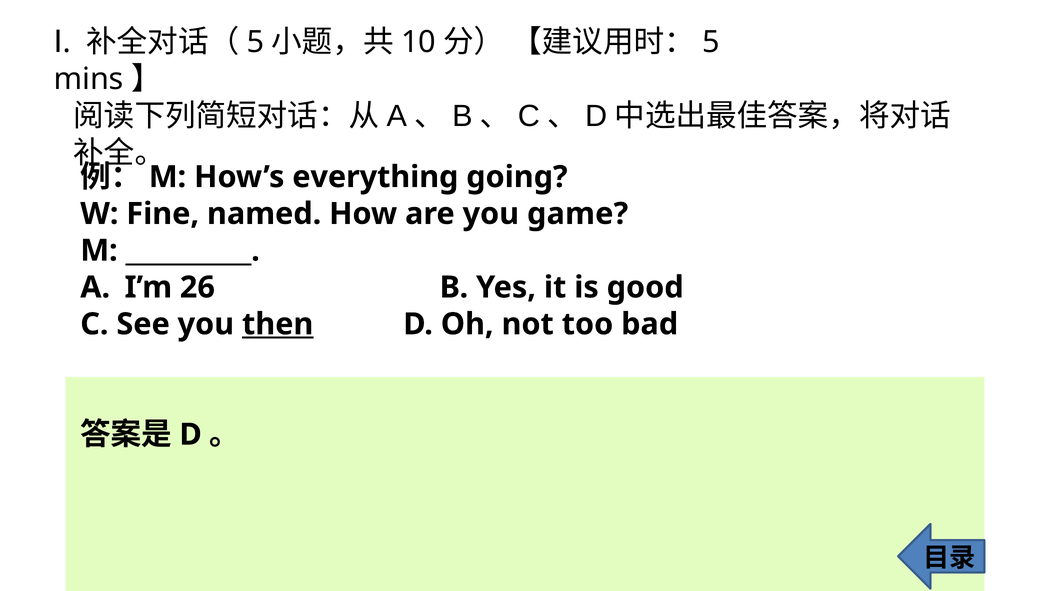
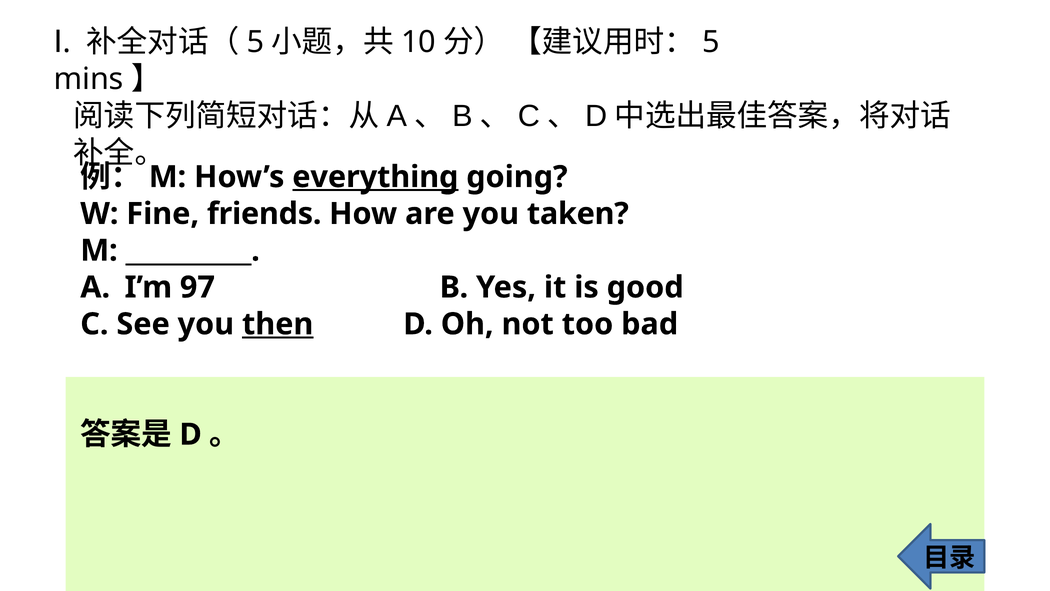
everything underline: none -> present
named: named -> friends
game: game -> taken
26: 26 -> 97
